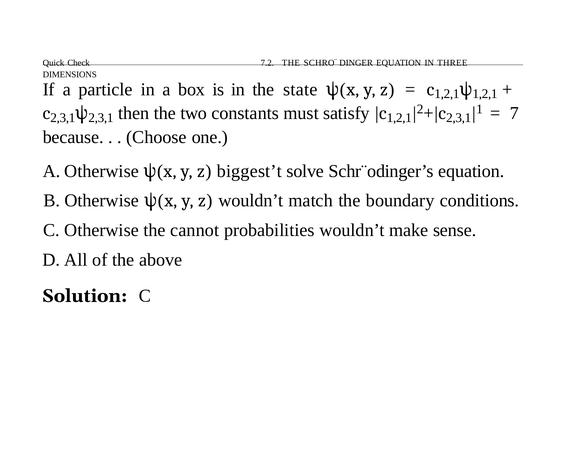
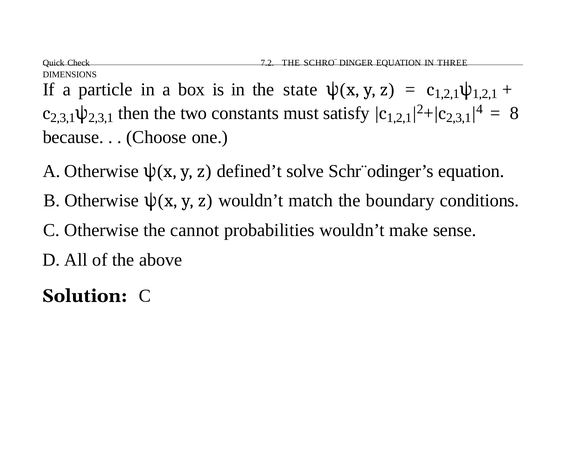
1: 1 -> 4
7: 7 -> 8
biggest’t: biggest’t -> defined’t
